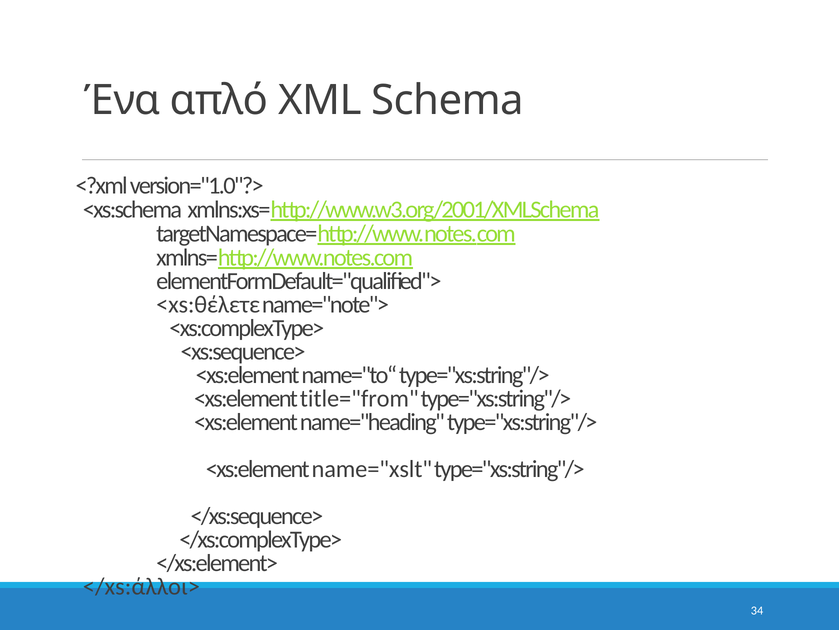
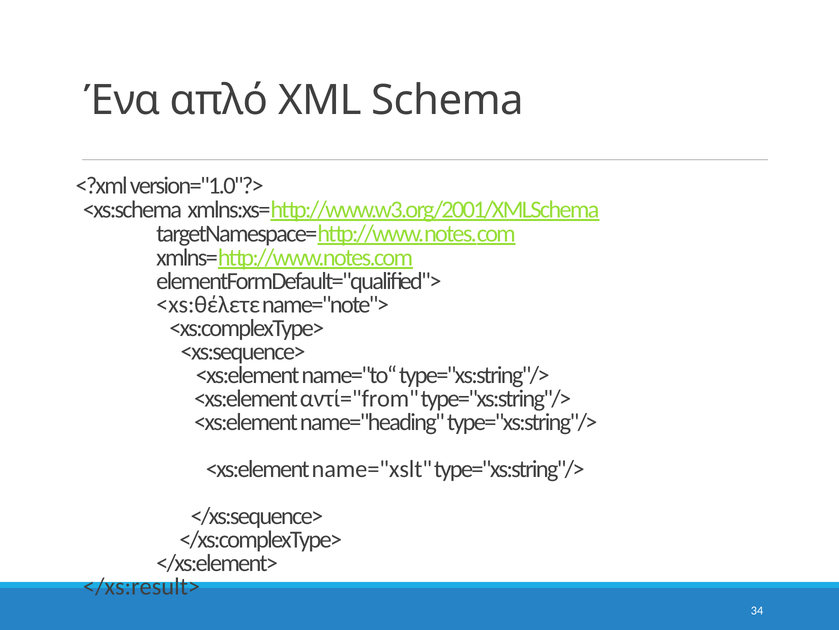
title="from: title="from -> αντί="from
</xs:άλλοι>: </xs:άλλοι> -> </xs:result>
